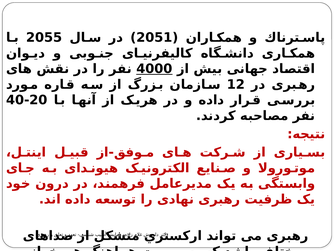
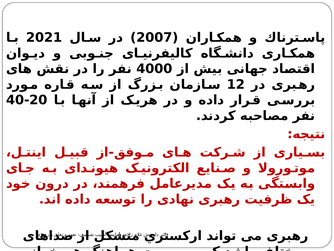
2055: 2055 -> 2021
2051: 2051 -> 2007
4000 underline: present -> none
